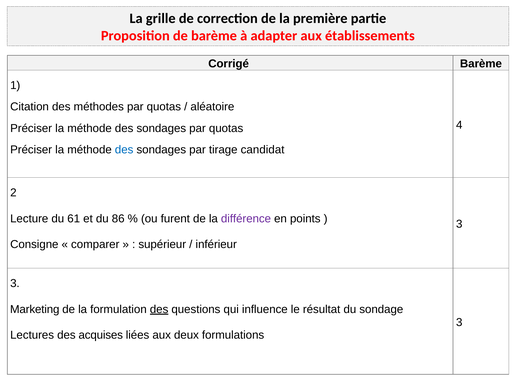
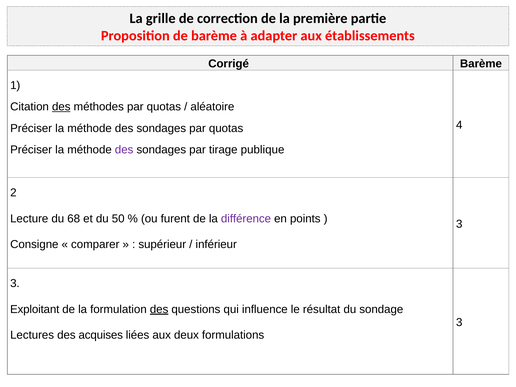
des at (61, 107) underline: none -> present
des at (124, 150) colour: blue -> purple
candidat: candidat -> publique
61: 61 -> 68
86: 86 -> 50
Marketing: Marketing -> Exploitant
